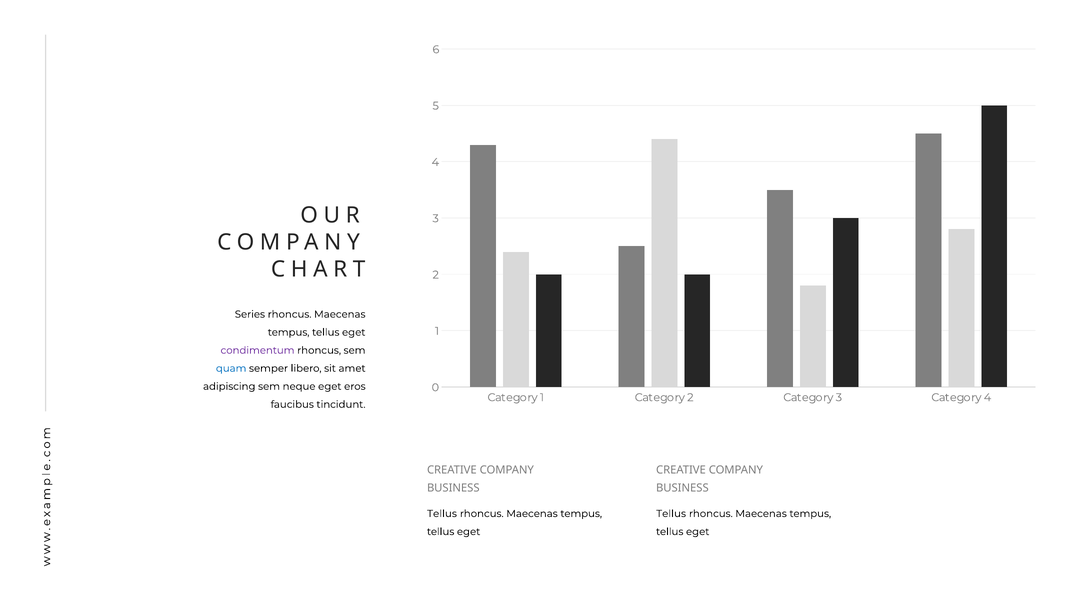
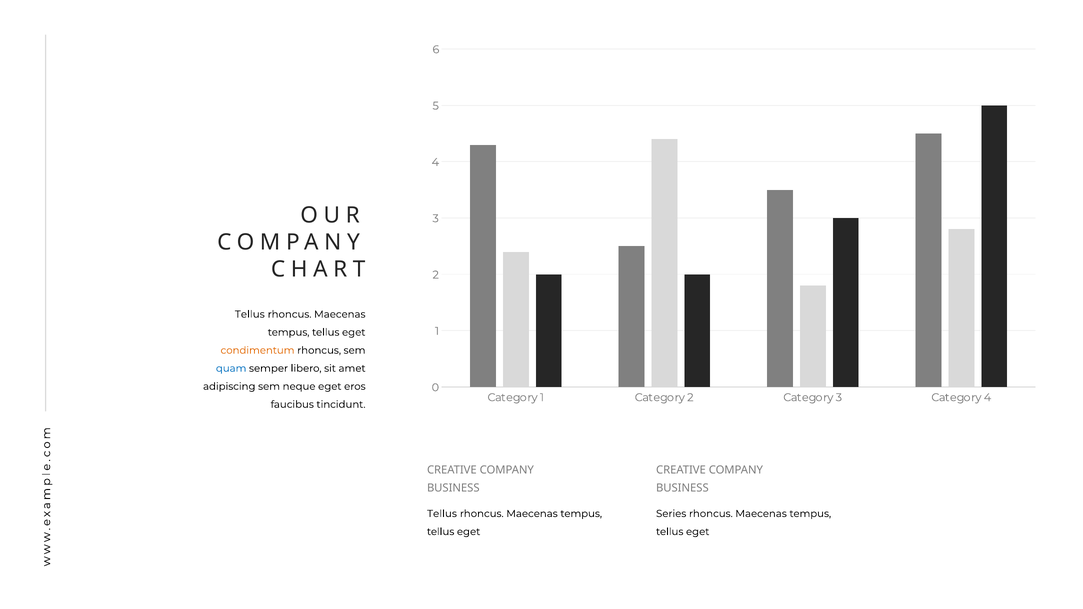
Series at (250, 314): Series -> Tellus
condimentum colour: purple -> orange
Tellus at (671, 514): Tellus -> Series
